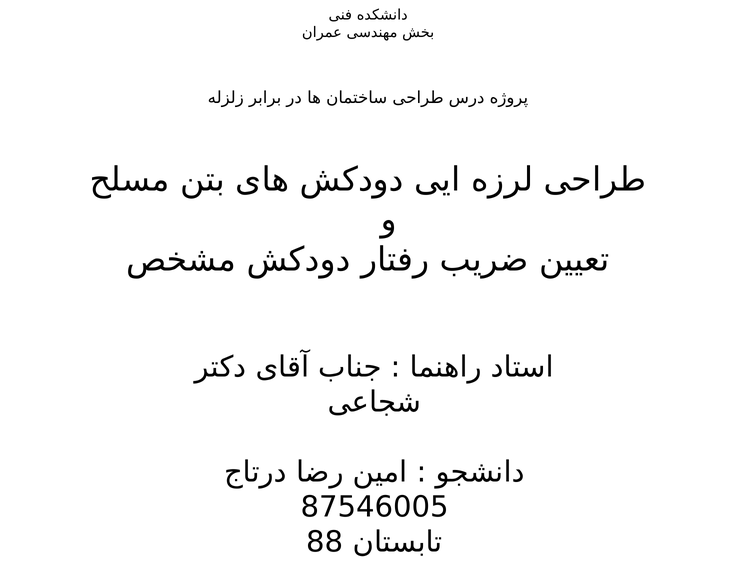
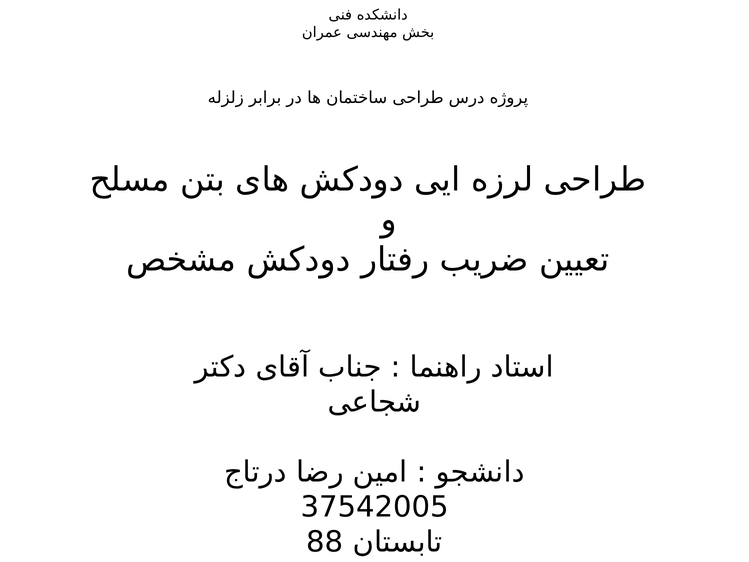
87546005: 87546005 -> 37542005
